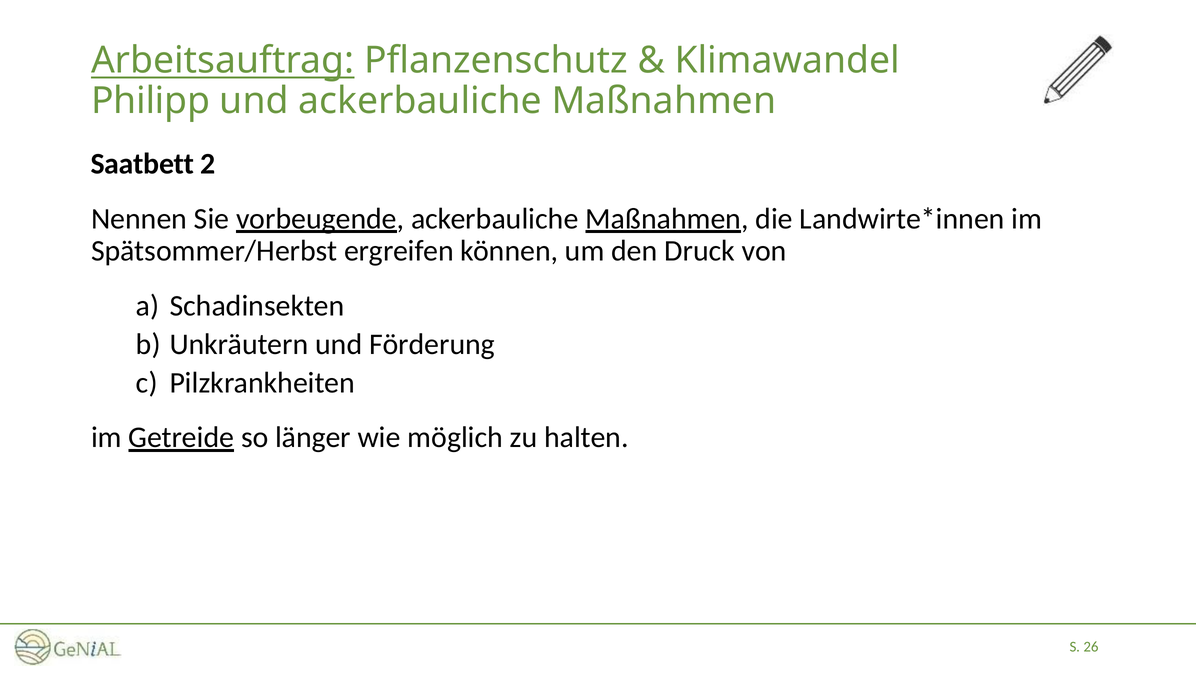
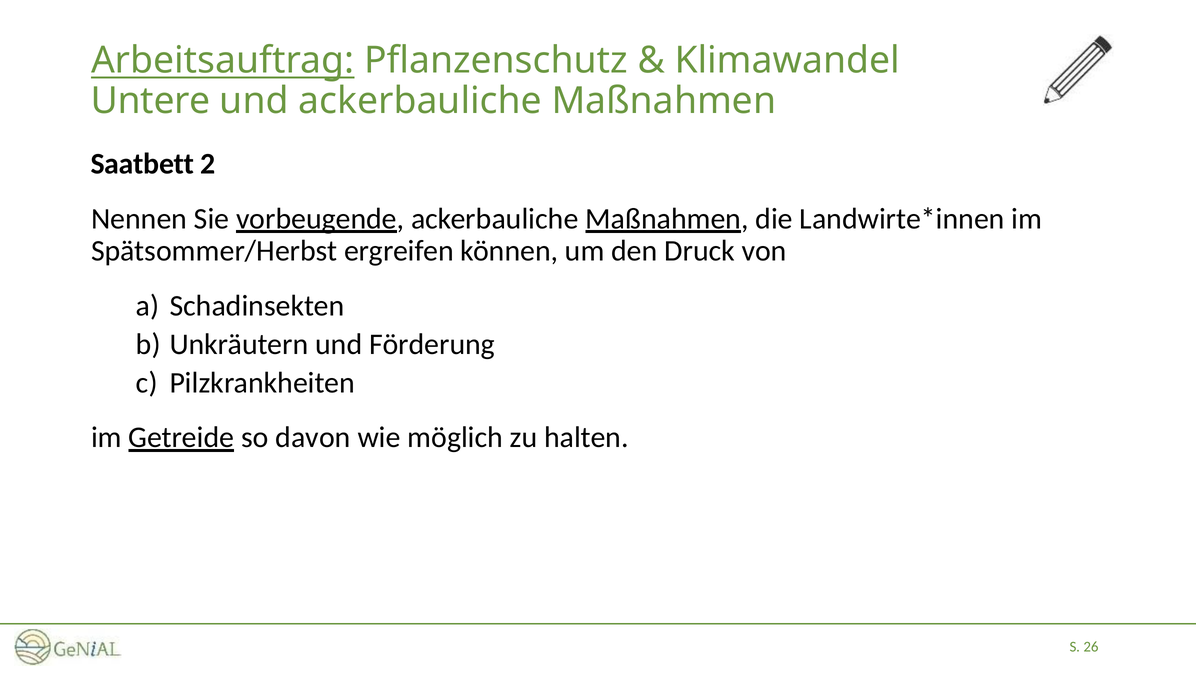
Philipp: Philipp -> Untere
länger: länger -> davon
